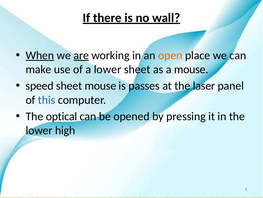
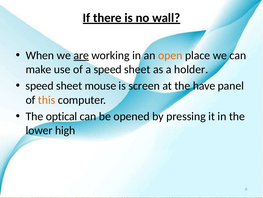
When underline: present -> none
a lower: lower -> speed
a mouse: mouse -> holder
passes: passes -> screen
laser: laser -> have
this colour: blue -> orange
